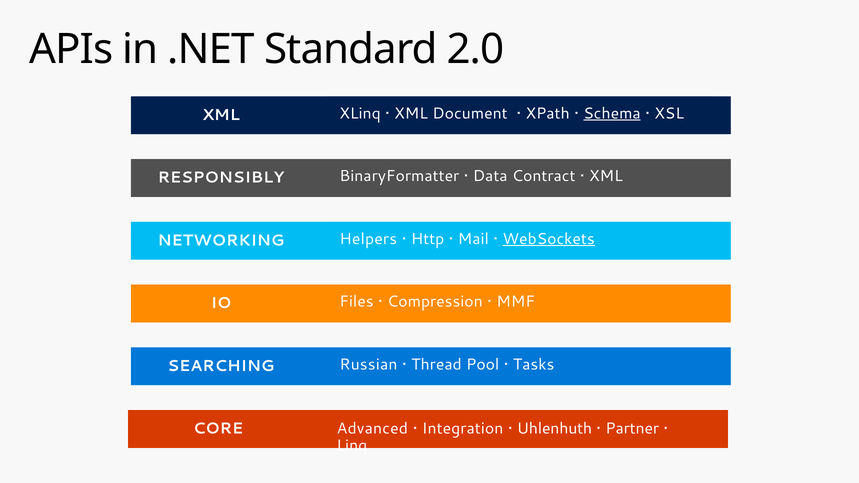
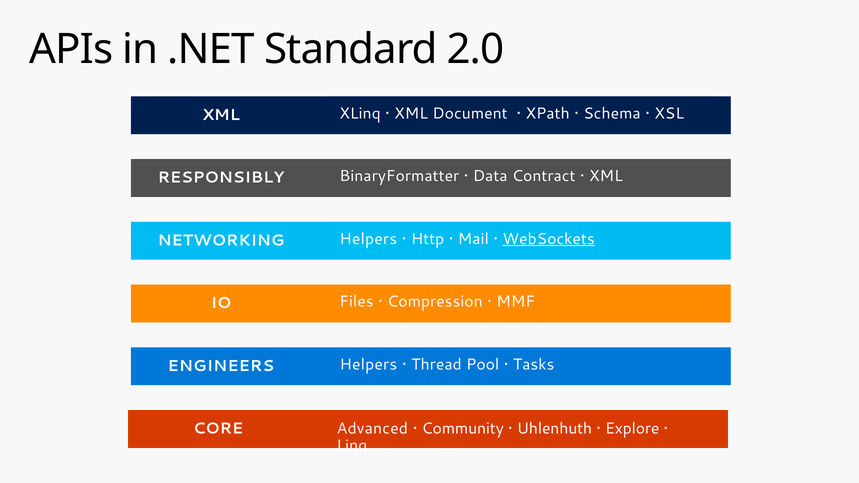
Schema underline: present -> none
Russian at (368, 364): Russian -> Helpers
SEARCHING: SEARCHING -> ENGINEERS
Integration: Integration -> Community
Partner: Partner -> Explore
